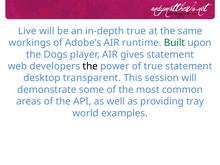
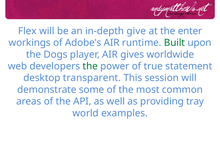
Live: Live -> Flex
in-depth true: true -> give
same: same -> enter
gives statement: statement -> worldwide
the at (90, 66) colour: black -> green
